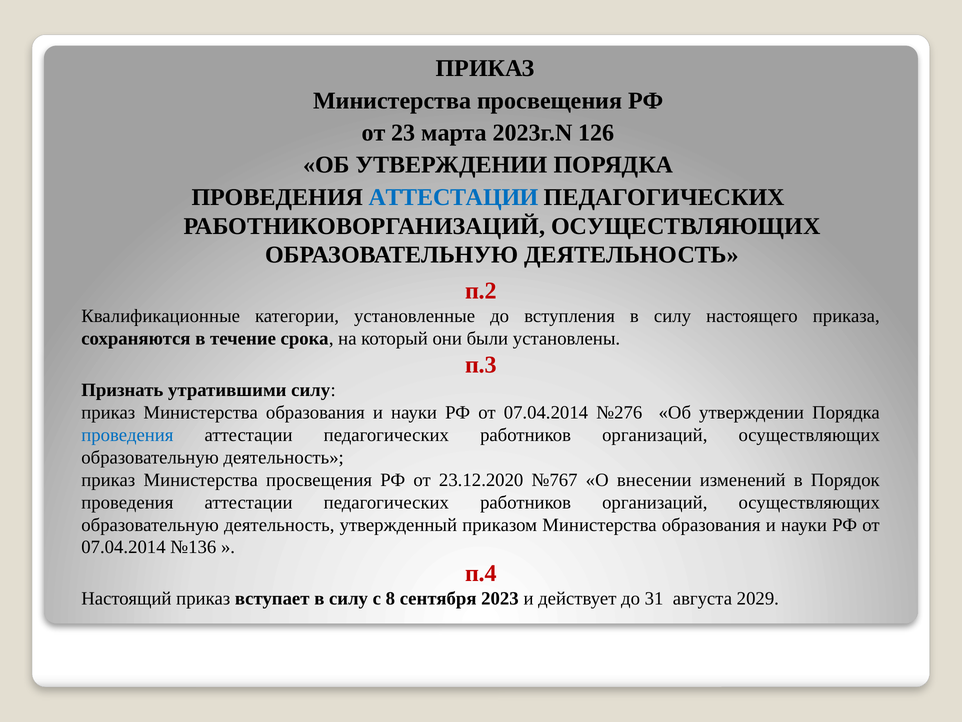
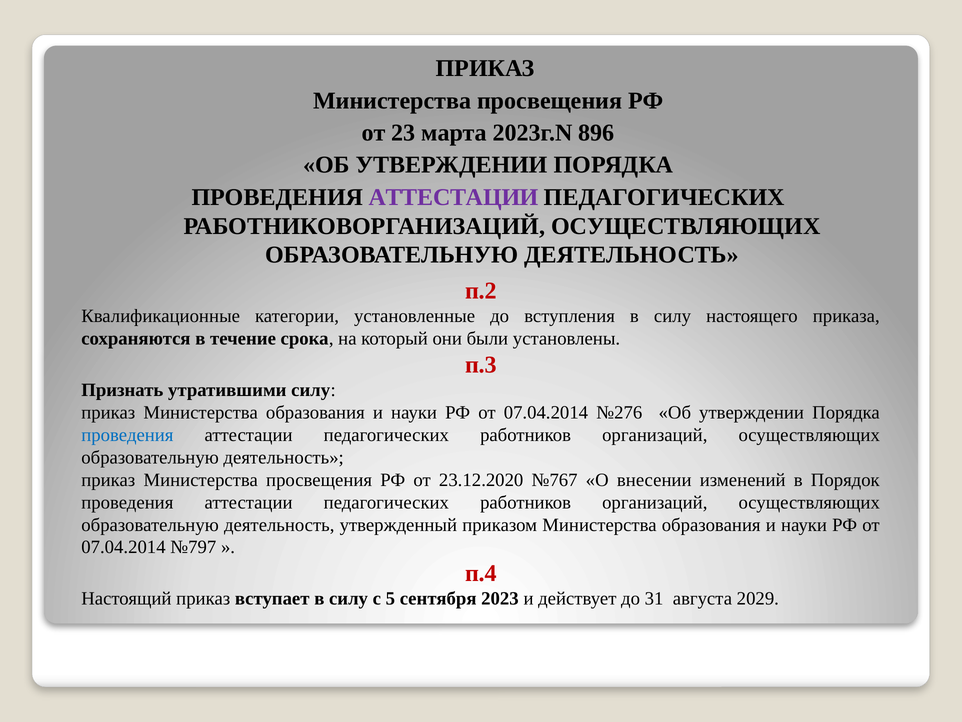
126: 126 -> 896
АТТЕСТАЦИИ at (454, 197) colour: blue -> purple
№136: №136 -> №797
8: 8 -> 5
